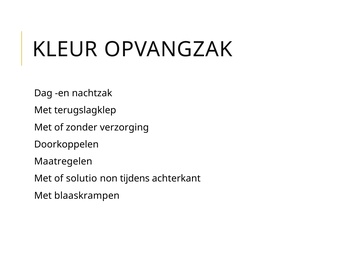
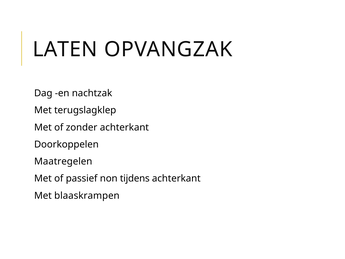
KLEUR: KLEUR -> LATEN
zonder verzorging: verzorging -> achterkant
solutio: solutio -> passief
